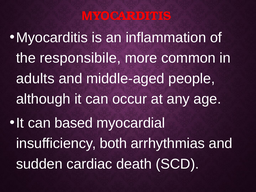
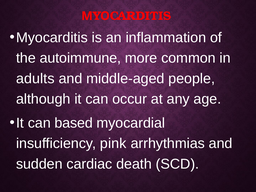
responsibile: responsibile -> autoimmune
both: both -> pink
